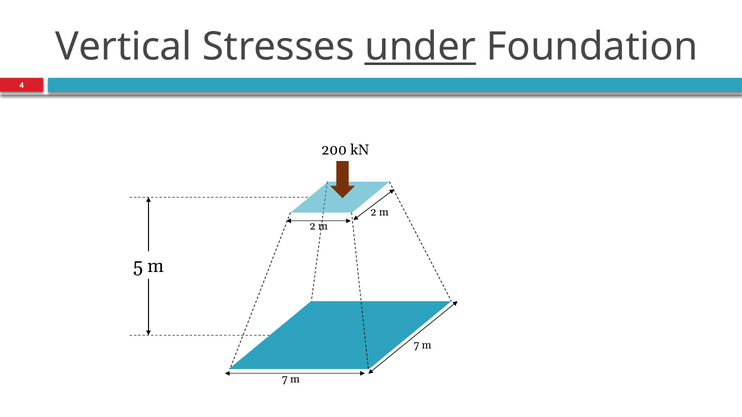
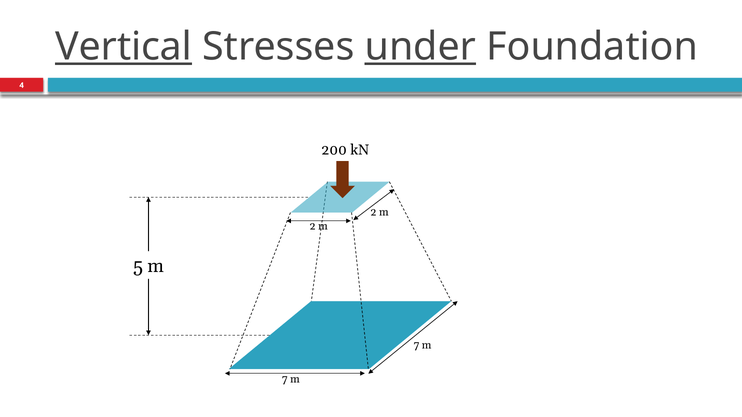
Vertical underline: none -> present
